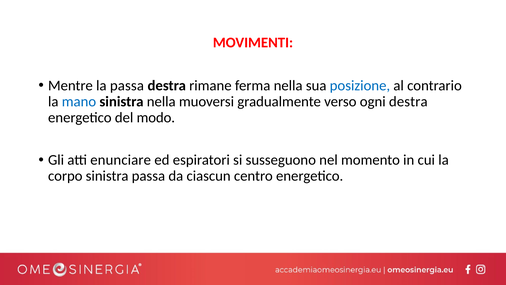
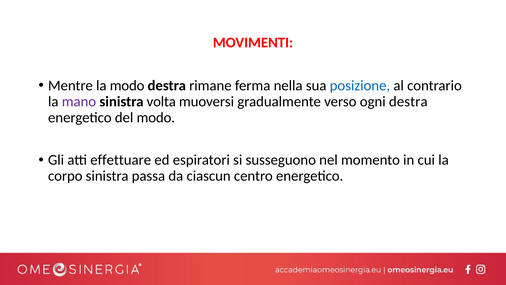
la passa: passa -> modo
mano colour: blue -> purple
sinistra nella: nella -> volta
enunciare: enunciare -> effettuare
